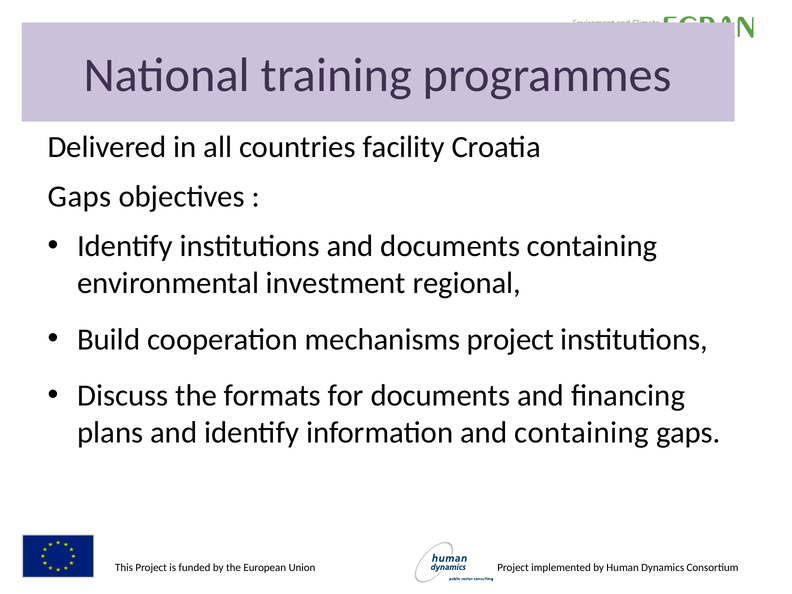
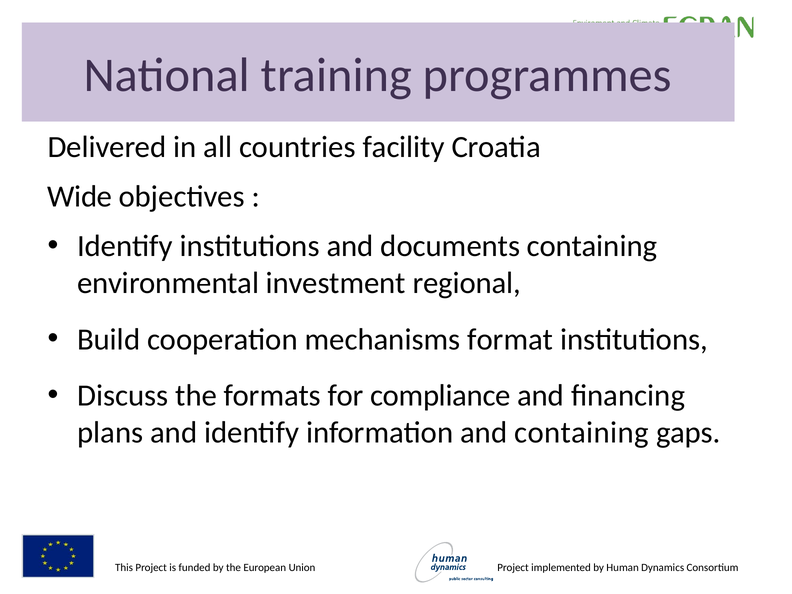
Gaps at (79, 197): Gaps -> Wide
mechanisms project: project -> format
for documents: documents -> compliance
